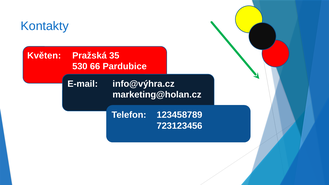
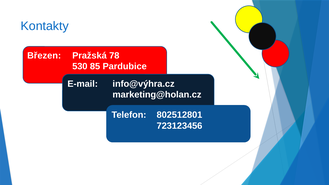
Květen: Květen -> Březen
35: 35 -> 78
66: 66 -> 85
123458789: 123458789 -> 802512801
